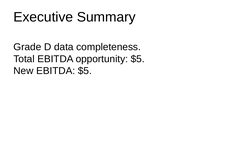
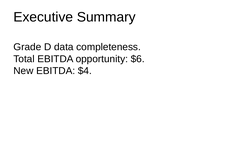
opportunity $5: $5 -> $6
EBITDA $5: $5 -> $4
